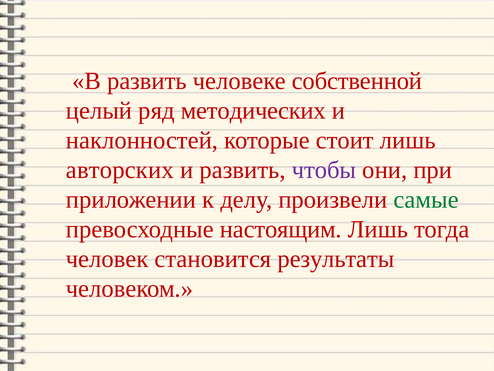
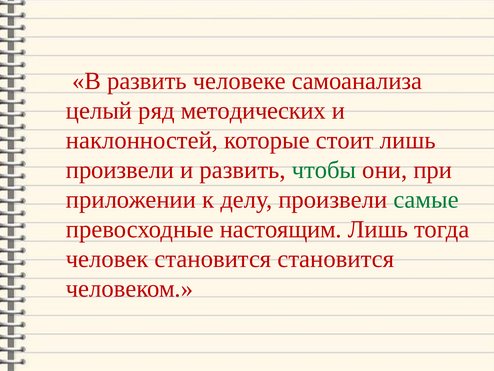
собственной: собственной -> самоанализа
авторских at (120, 170): авторских -> произвели
чтобы colour: purple -> green
становится результаты: результаты -> становится
